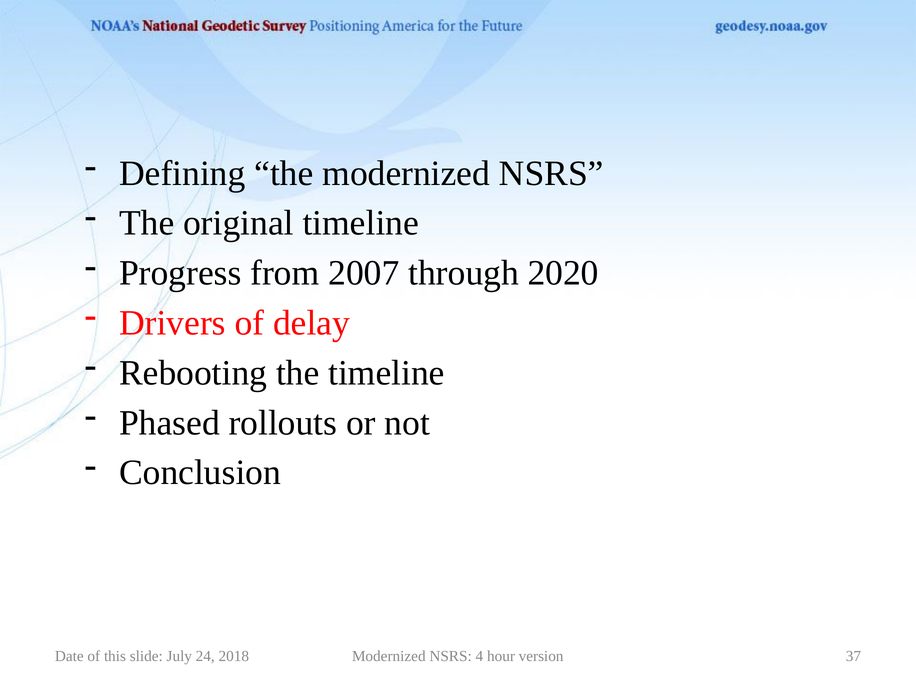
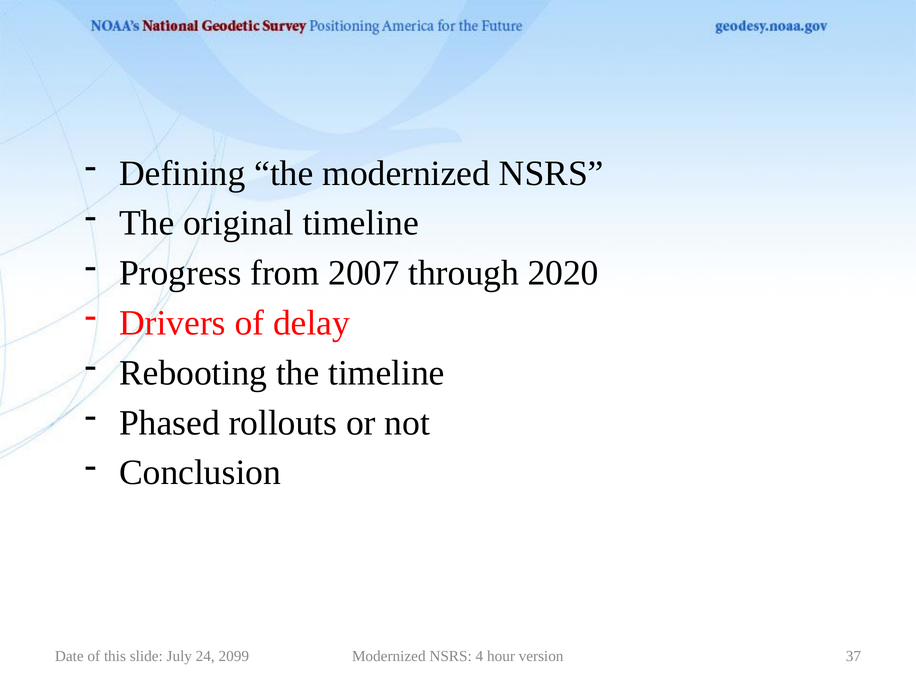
2018: 2018 -> 2099
